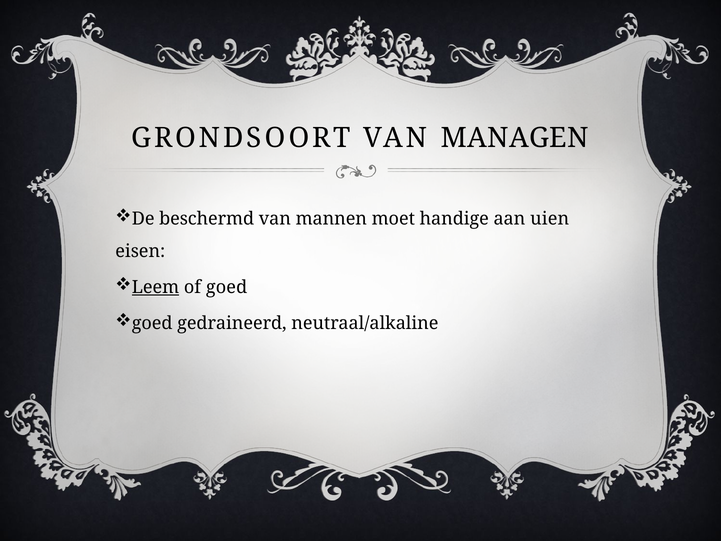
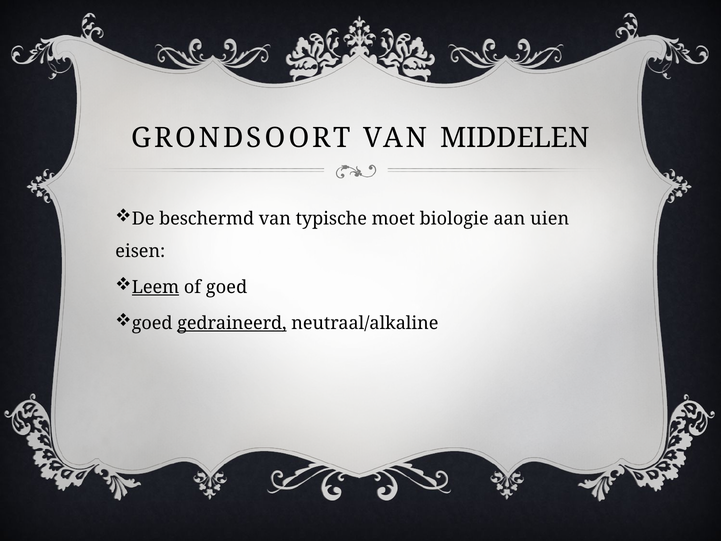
MANAGEN: MANAGEN -> MIDDELEN
mannen: mannen -> typische
handige: handige -> biologie
gedraineerd underline: none -> present
